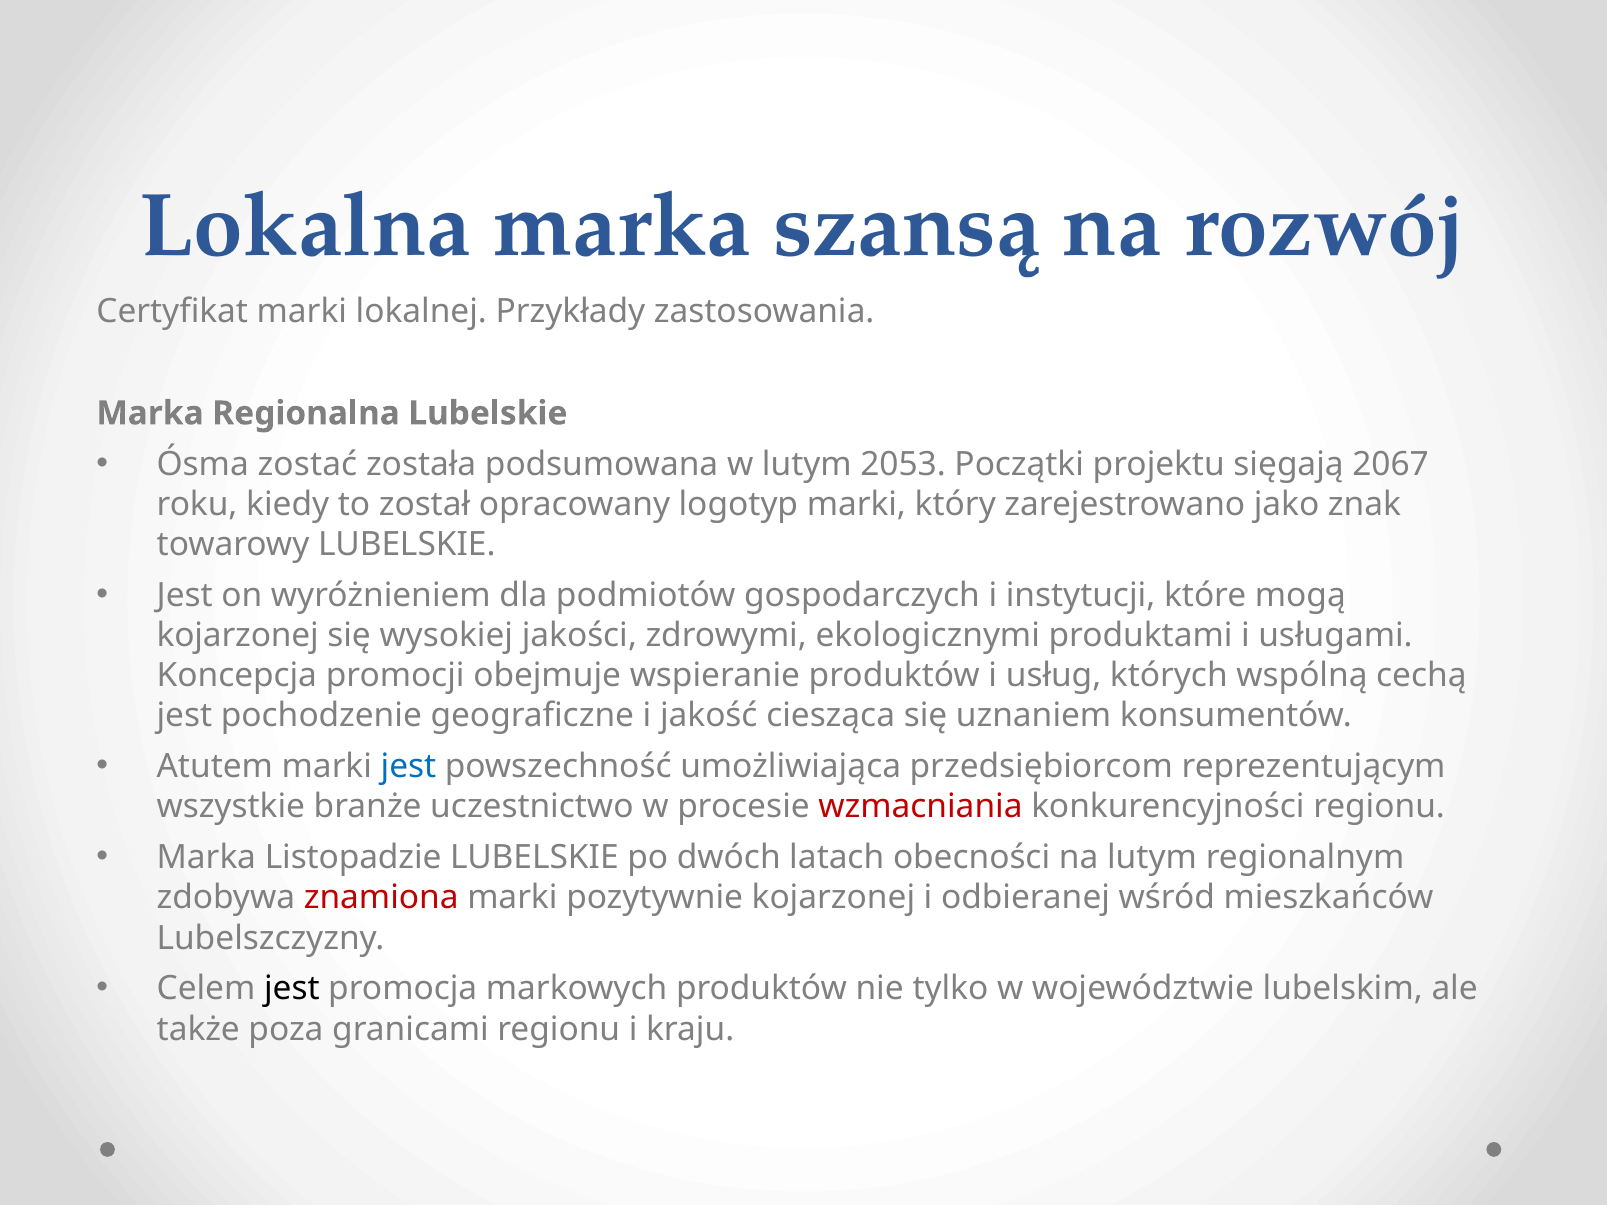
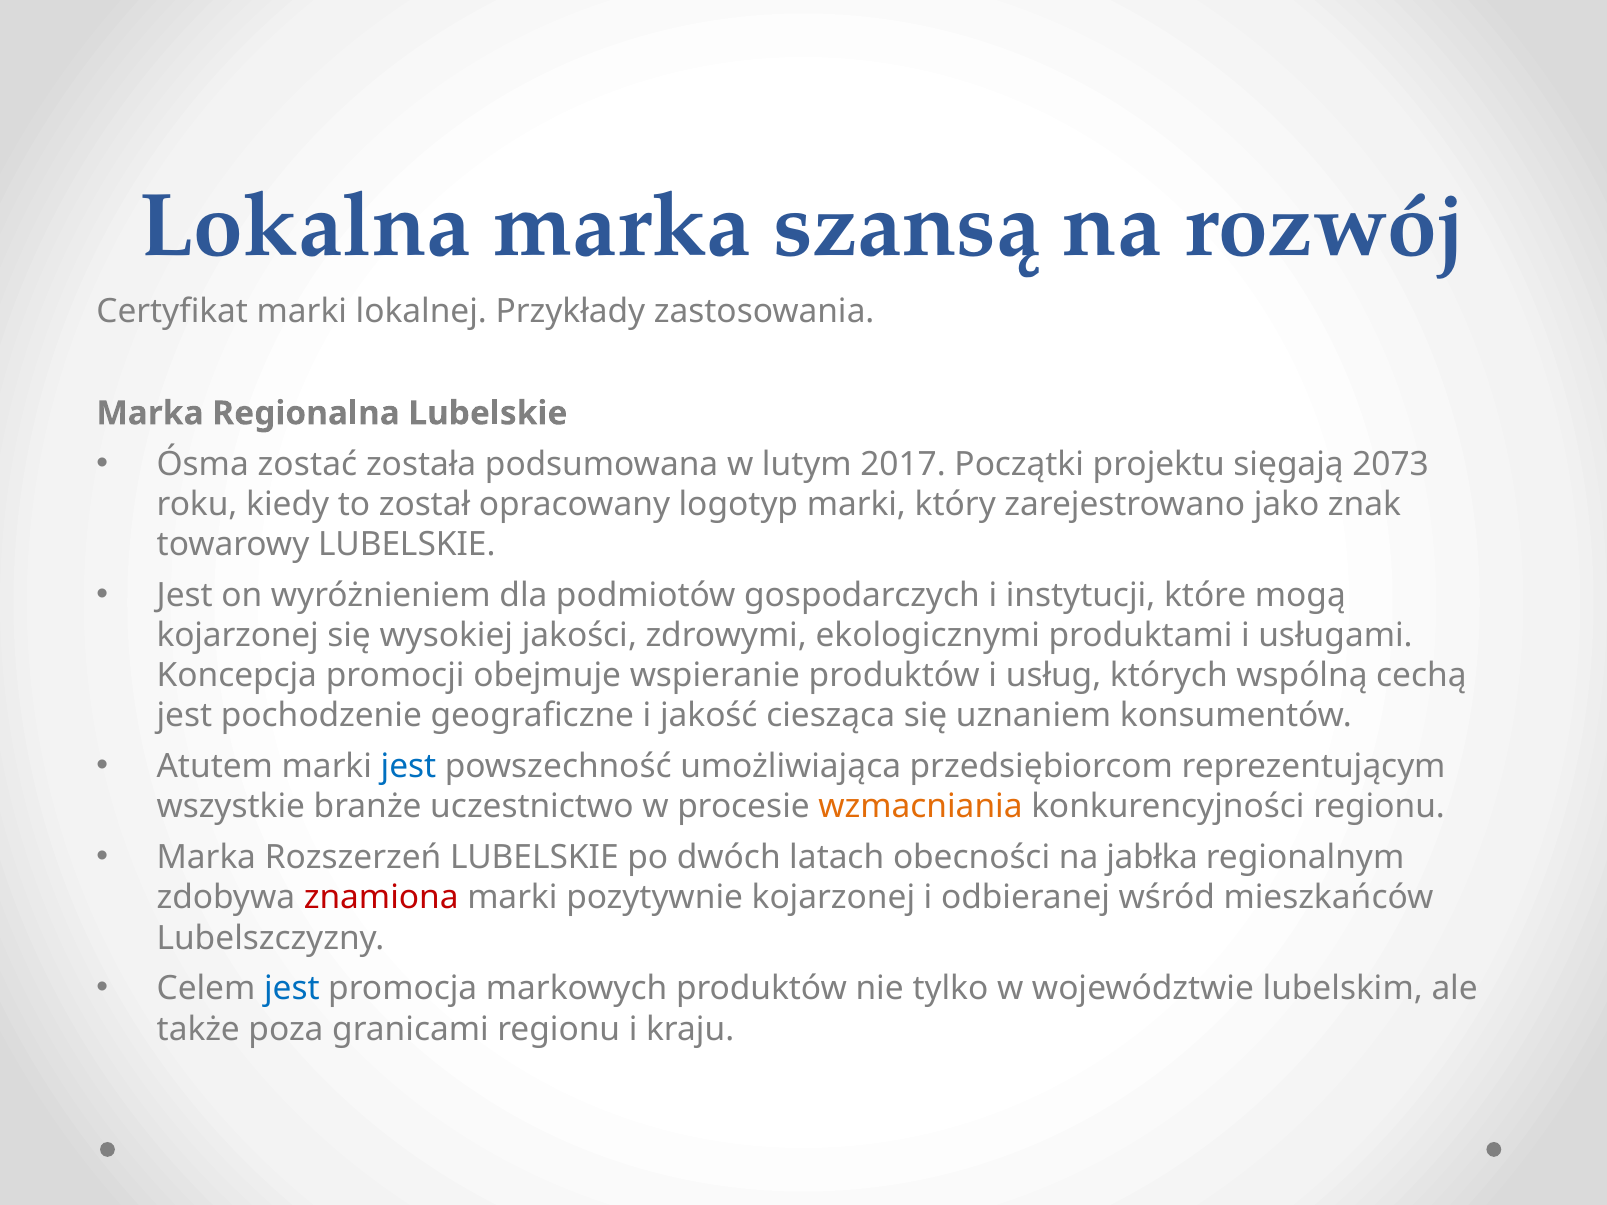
2053: 2053 -> 2017
2067: 2067 -> 2073
wzmacniania colour: red -> orange
Listopadzie: Listopadzie -> Rozszerzeń
na lutym: lutym -> jabłka
jest at (292, 989) colour: black -> blue
